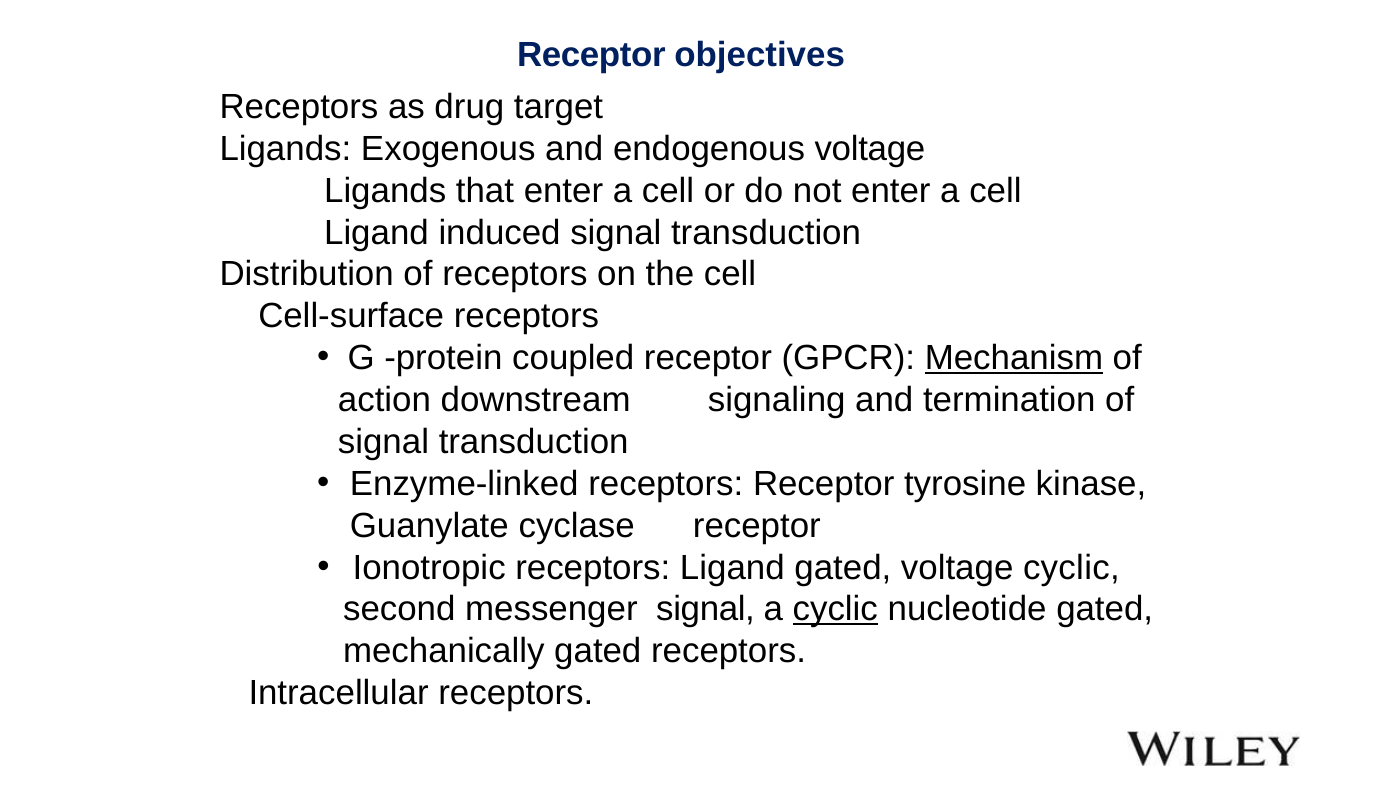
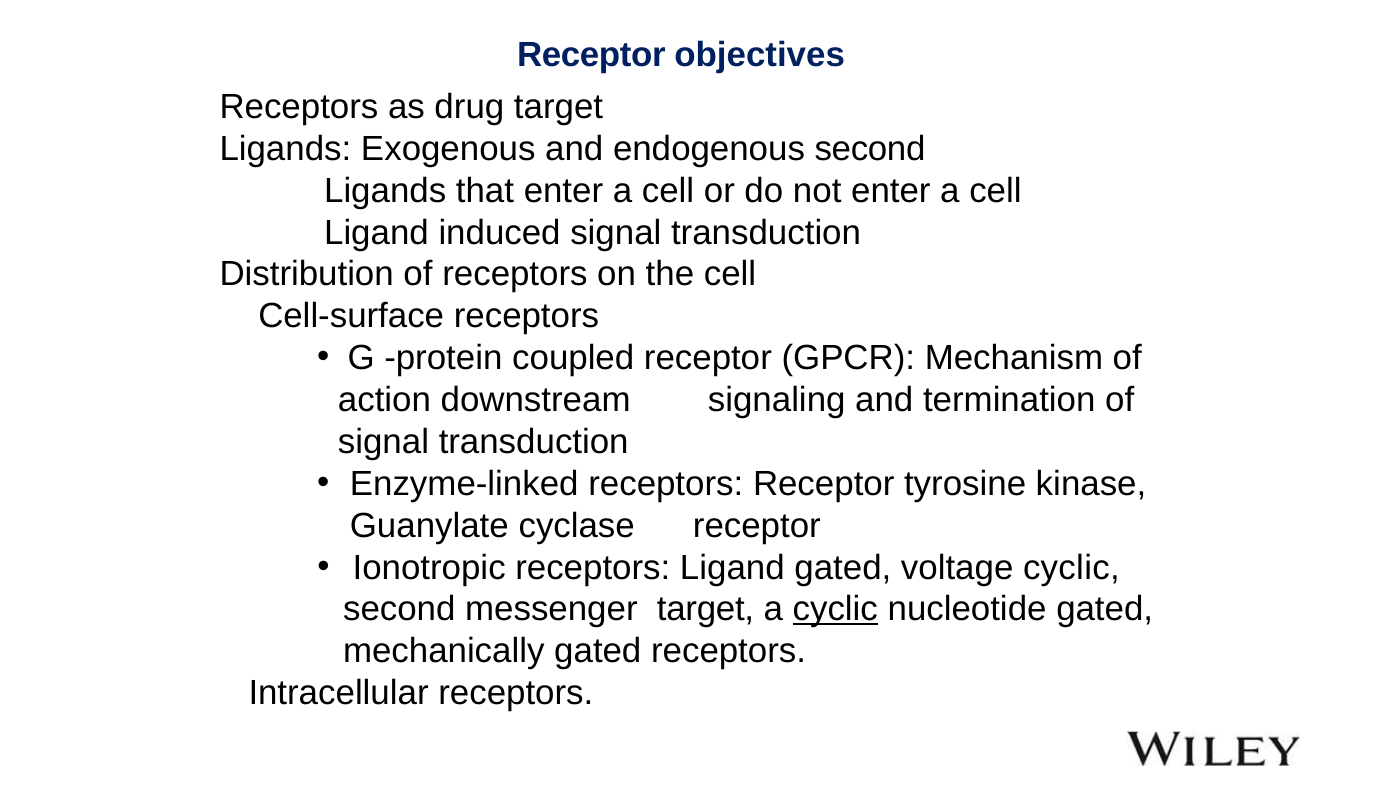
endogenous voltage: voltage -> second
Mechanism underline: present -> none
messenger signal: signal -> target
